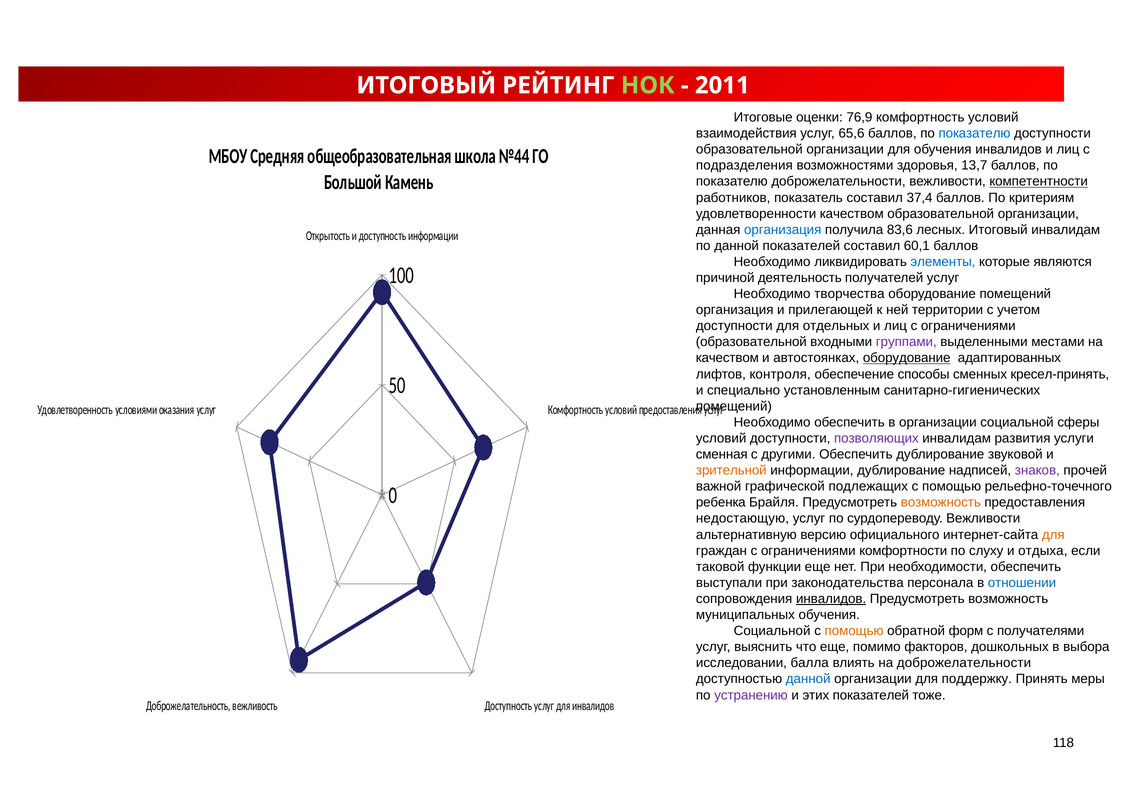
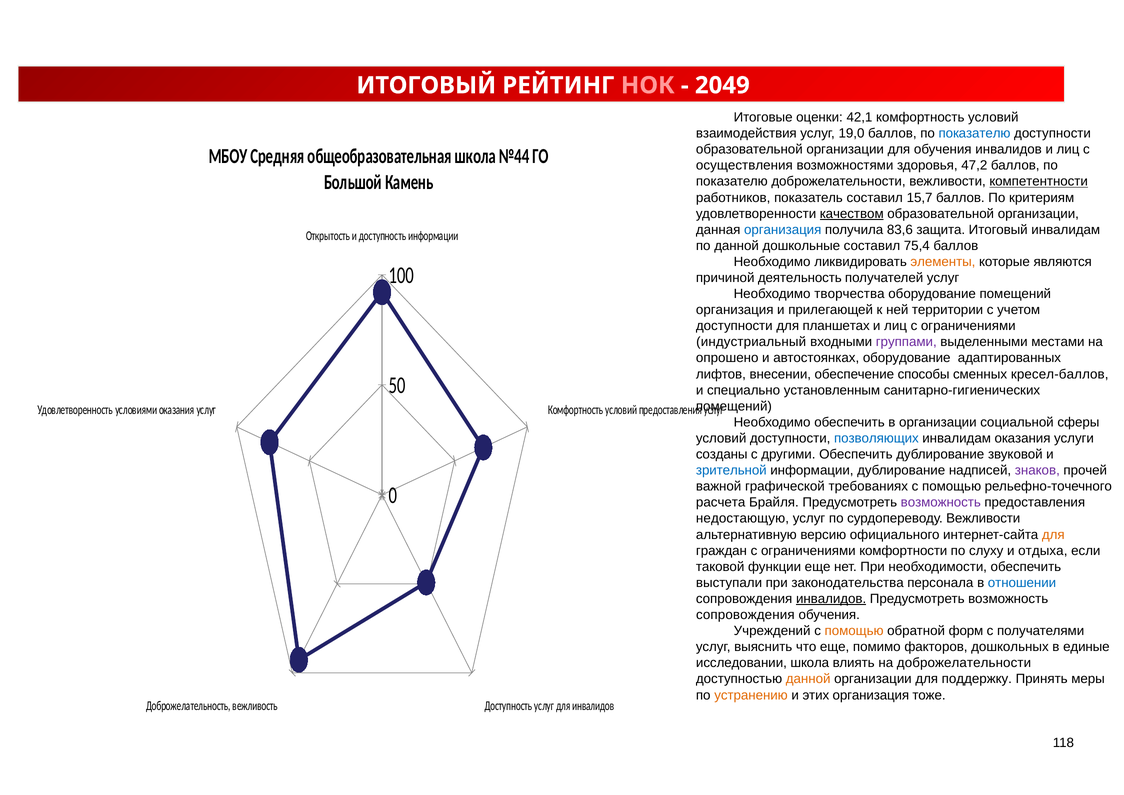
НОК colour: light green -> pink
2011: 2011 -> 2049
76,9: 76,9 -> 42,1
65,6: 65,6 -> 19,0
подразделения: подразделения -> осуществления
13,7: 13,7 -> 47,2
37,4: 37,4 -> 15,7
качеством at (852, 214) underline: none -> present
лесных: лесных -> защита
данной показателей: показателей -> дошкольные
60,1: 60,1 -> 75,4
элементы colour: blue -> orange
отдельных: отдельных -> планшетах
образовательной at (751, 342): образовательной -> индустриальный
качеством at (727, 358): качеством -> опрошено
оборудование at (907, 358) underline: present -> none
контроля: контроля -> внесении
кресел-принять: кресел-принять -> кресел-баллов
позволяющих colour: purple -> blue
инвалидам развития: развития -> оказания
сменная: сменная -> созданы
зрительной colour: orange -> blue
подлежащих: подлежащих -> требованиях
ребенка: ребенка -> расчета
возможность at (941, 502) colour: orange -> purple
муниципальных at (745, 615): муниципальных -> сопровождения
Социальной at (772, 631): Социальной -> Учреждений
выбора: выбора -> единые
исследовании балла: балла -> школа
данной at (808, 679) colour: blue -> orange
устранению colour: purple -> orange
этих показателей: показателей -> организация
